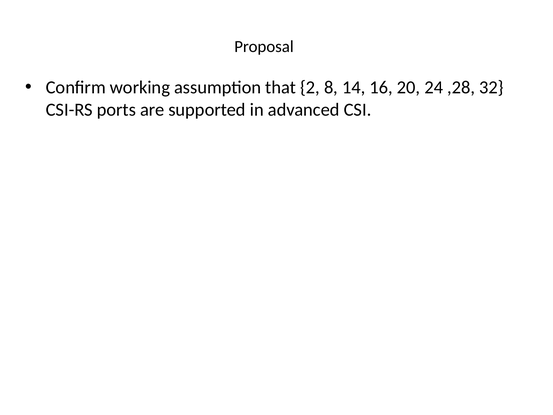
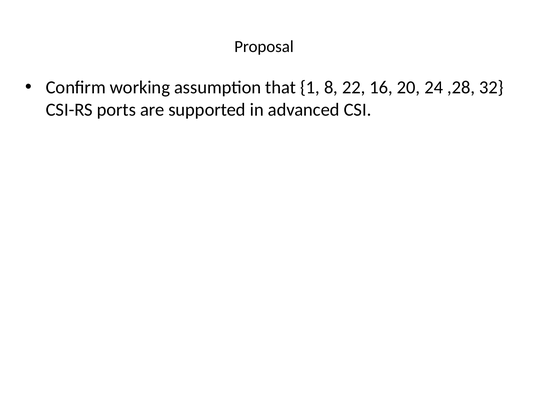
2: 2 -> 1
14: 14 -> 22
